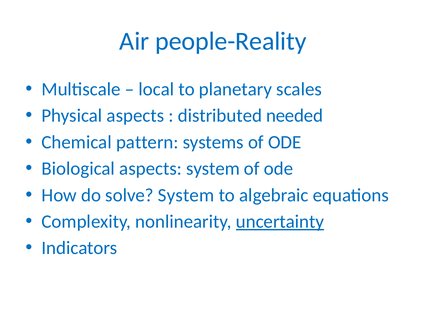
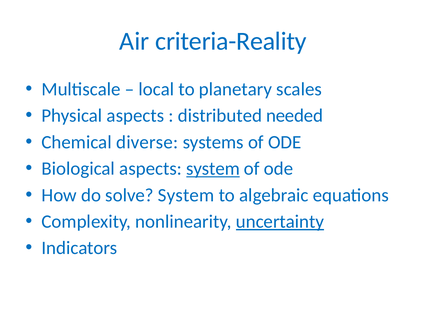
people-Reality: people-Reality -> criteria-Reality
pattern: pattern -> diverse
system at (213, 169) underline: none -> present
